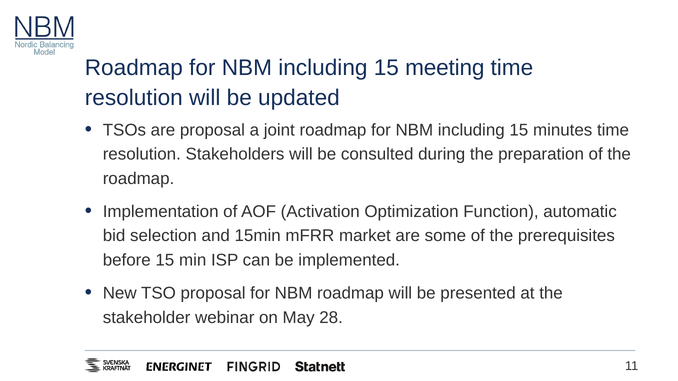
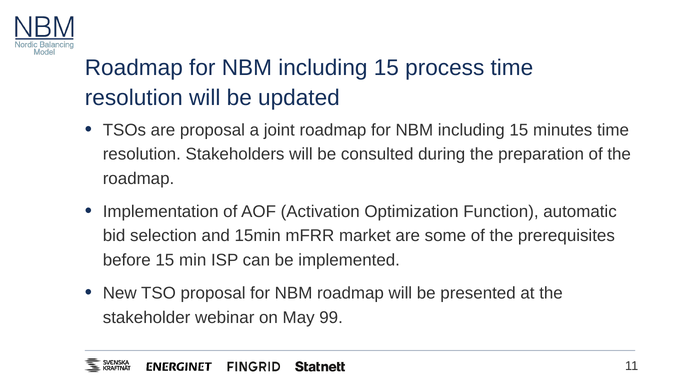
meeting: meeting -> process
28: 28 -> 99
